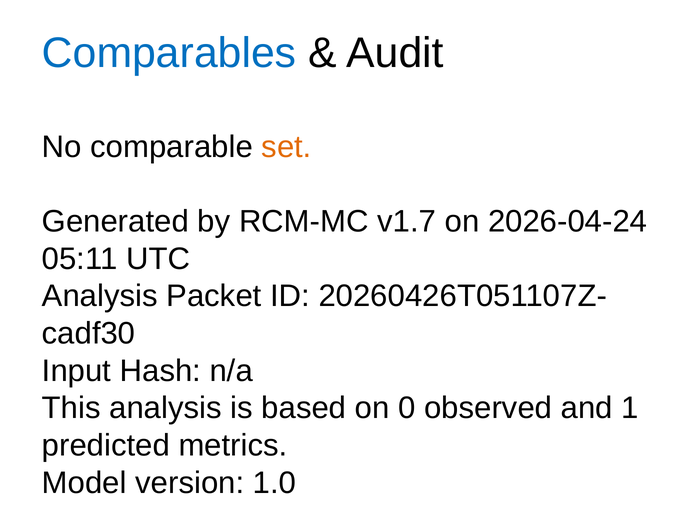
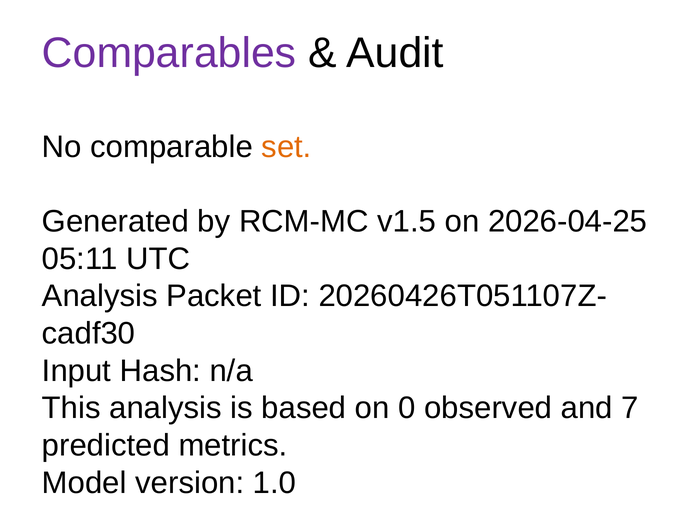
Comparables colour: blue -> purple
v1.7: v1.7 -> v1.5
2026-04-24: 2026-04-24 -> 2026-04-25
1: 1 -> 7
